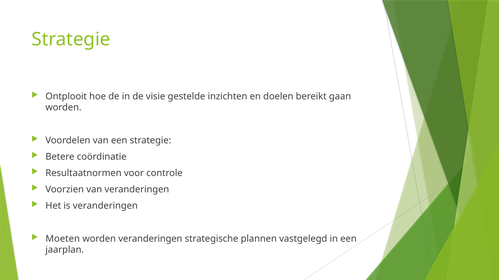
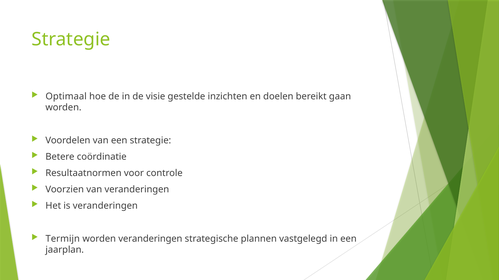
Ontplooit: Ontplooit -> Optimaal
Moeten: Moeten -> Termijn
